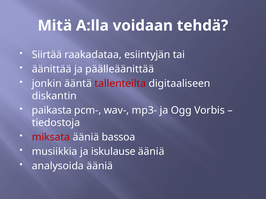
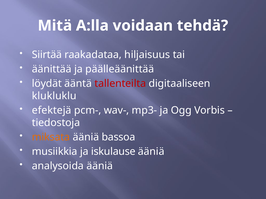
esiintyjän: esiintyjän -> hiljaisuus
jonkin: jonkin -> löydät
diskantin: diskantin -> klukluklu
paikasta: paikasta -> efektejä
miksata colour: red -> orange
